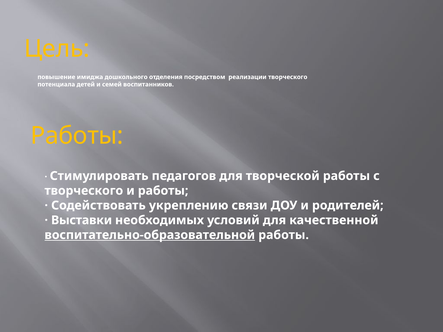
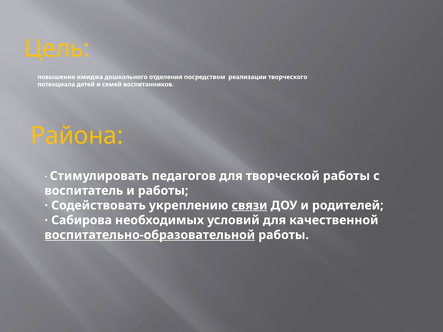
Работы at (77, 136): Работы -> Района
творческого at (84, 191): творческого -> воспитатель
связи underline: none -> present
Выставки: Выставки -> Сабирова
